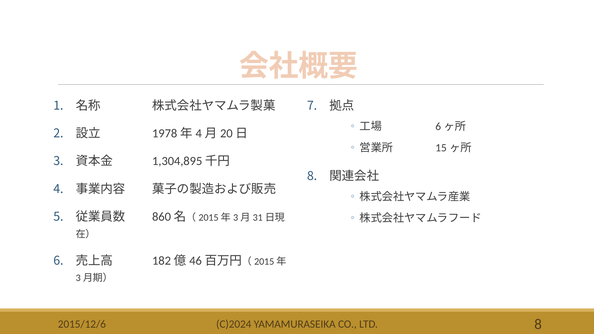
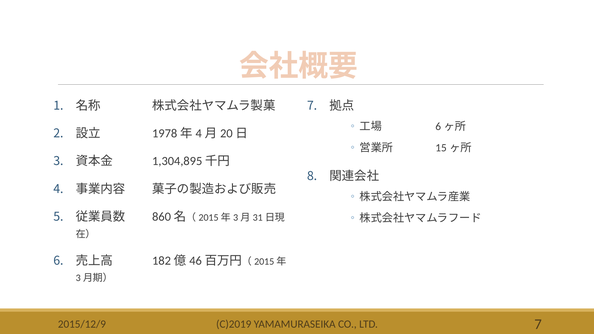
C)2024: C)2024 -> C)2019
LTD 8: 8 -> 7
2015/12/6: 2015/12/6 -> 2015/12/9
